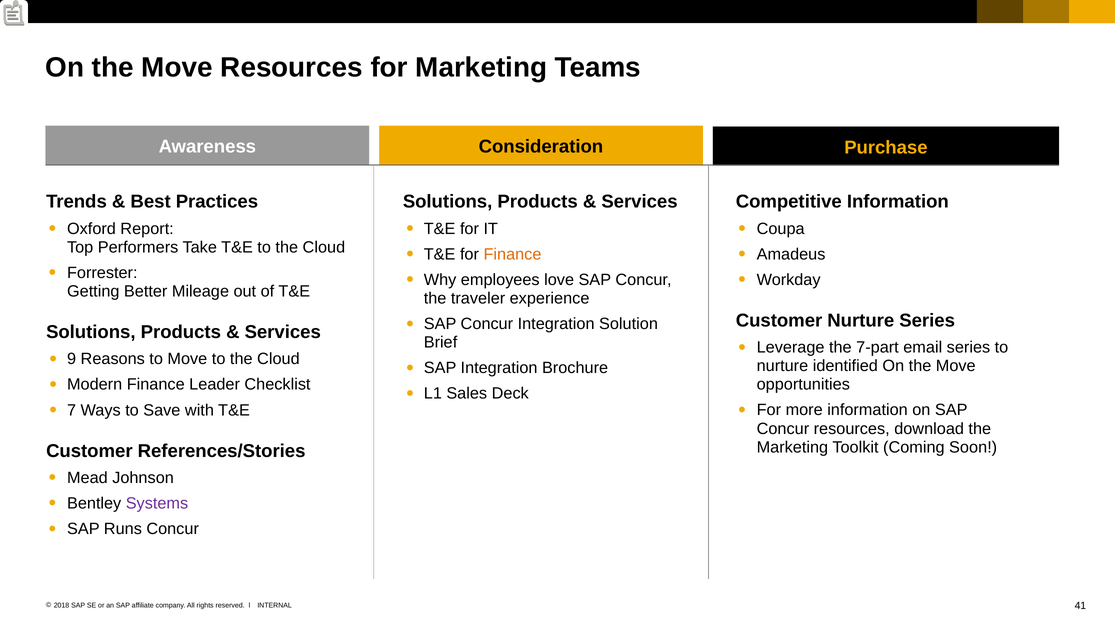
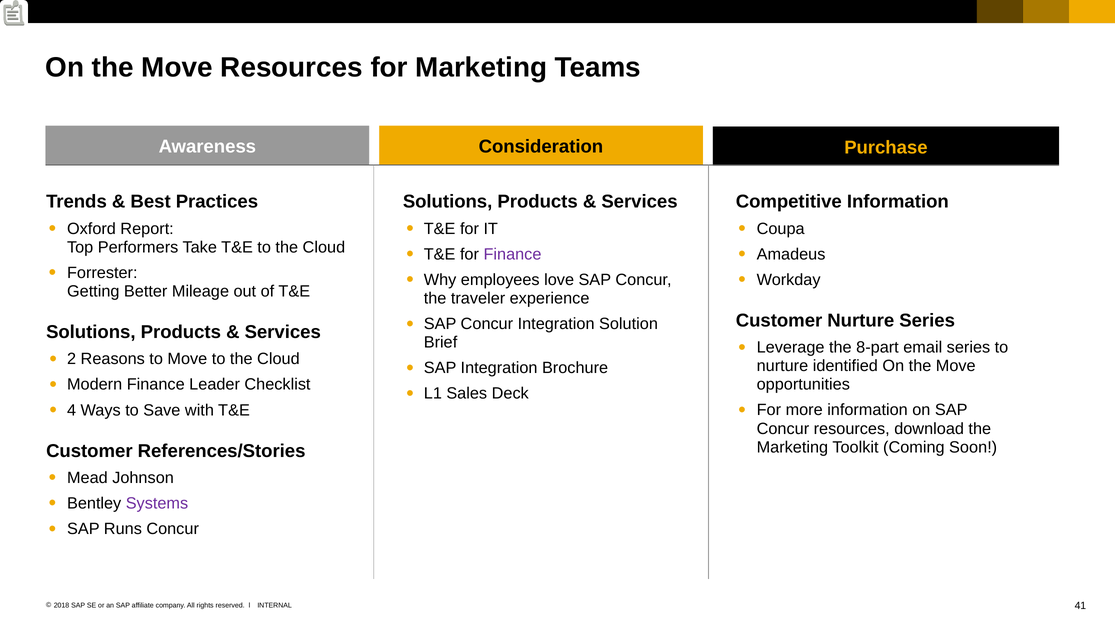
Finance at (512, 254) colour: orange -> purple
7-part: 7-part -> 8-part
9: 9 -> 2
7: 7 -> 4
